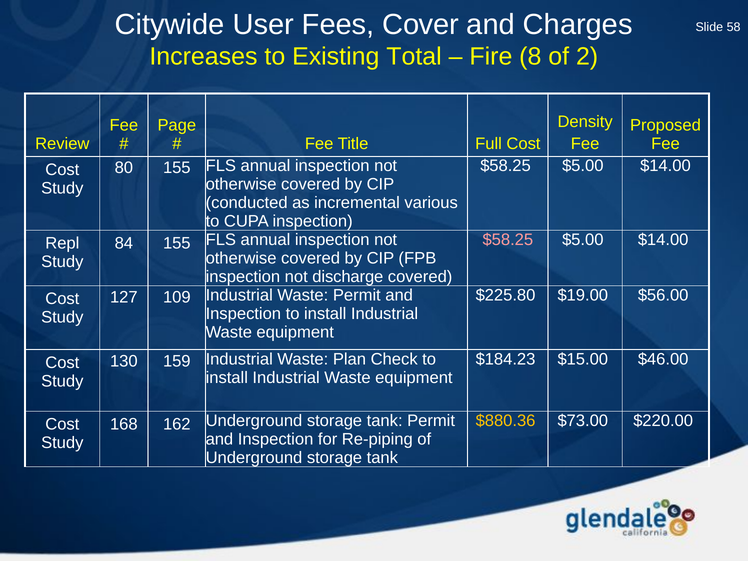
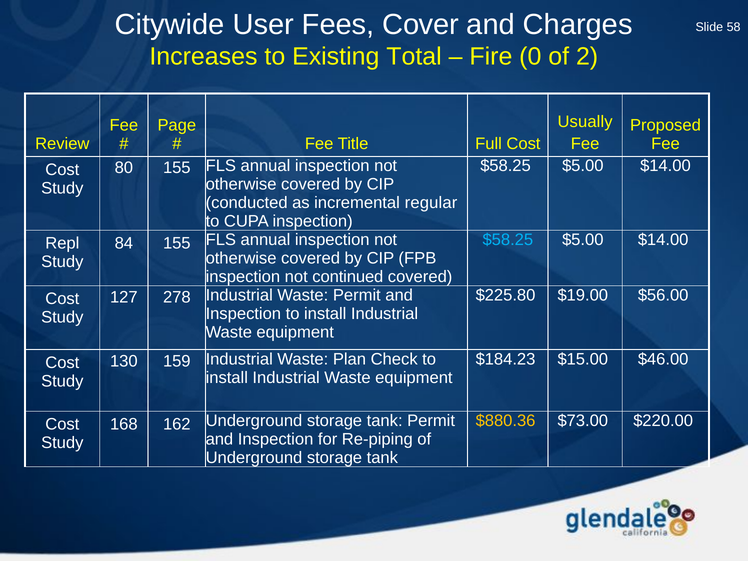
8: 8 -> 0
Density: Density -> Usually
various: various -> regular
$58.25 at (508, 240) colour: pink -> light blue
discharge: discharge -> continued
109: 109 -> 278
